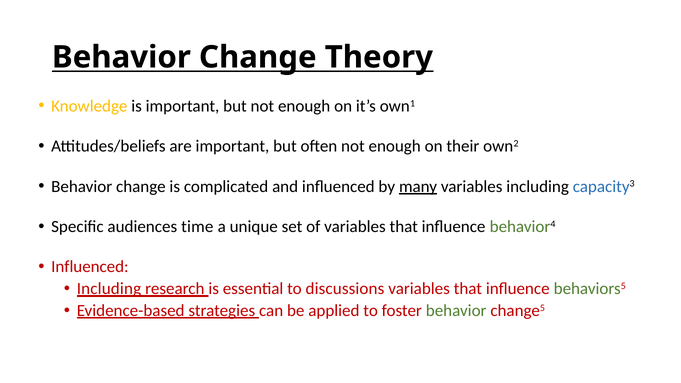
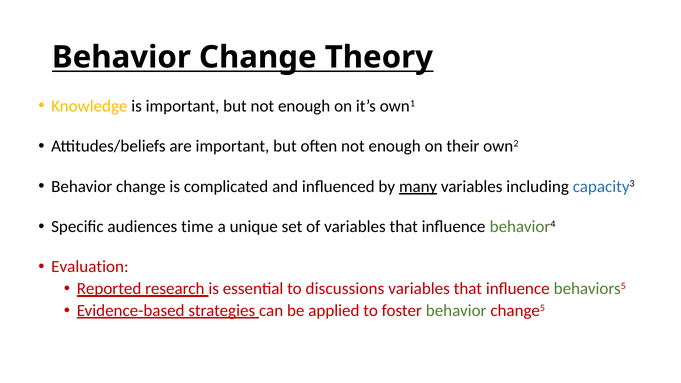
Influenced at (90, 267): Influenced -> Evaluation
Including at (109, 289): Including -> Reported
